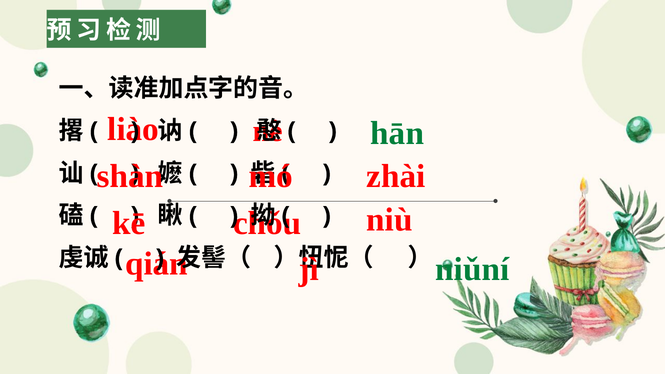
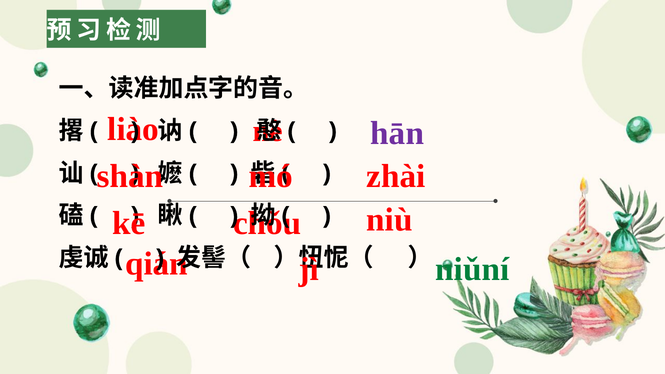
hān colour: green -> purple
